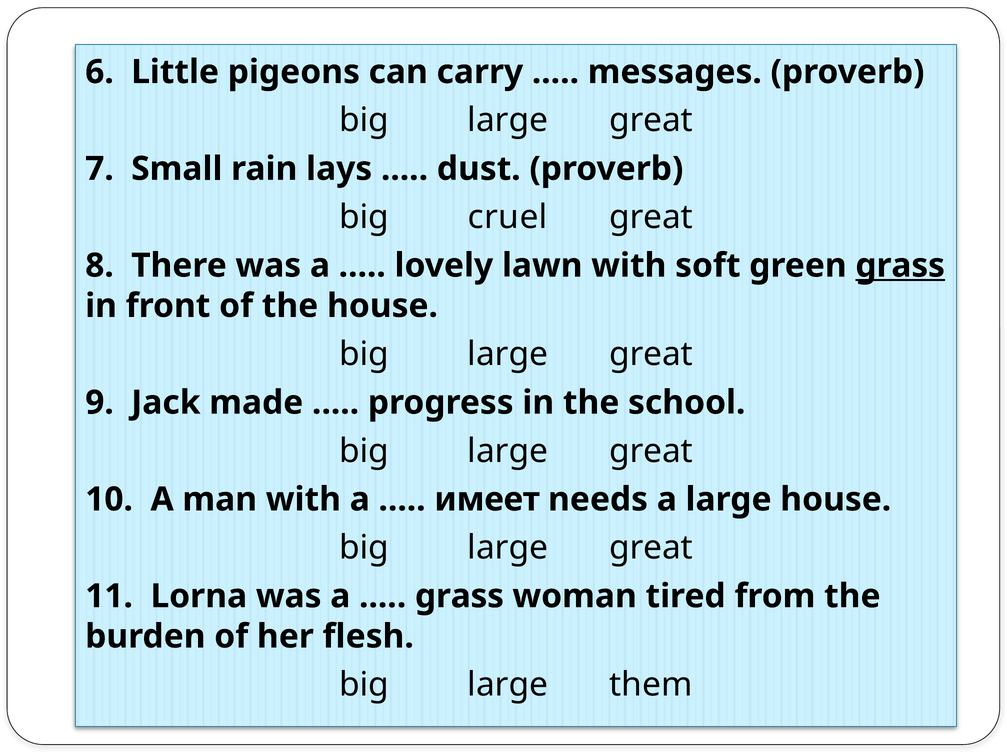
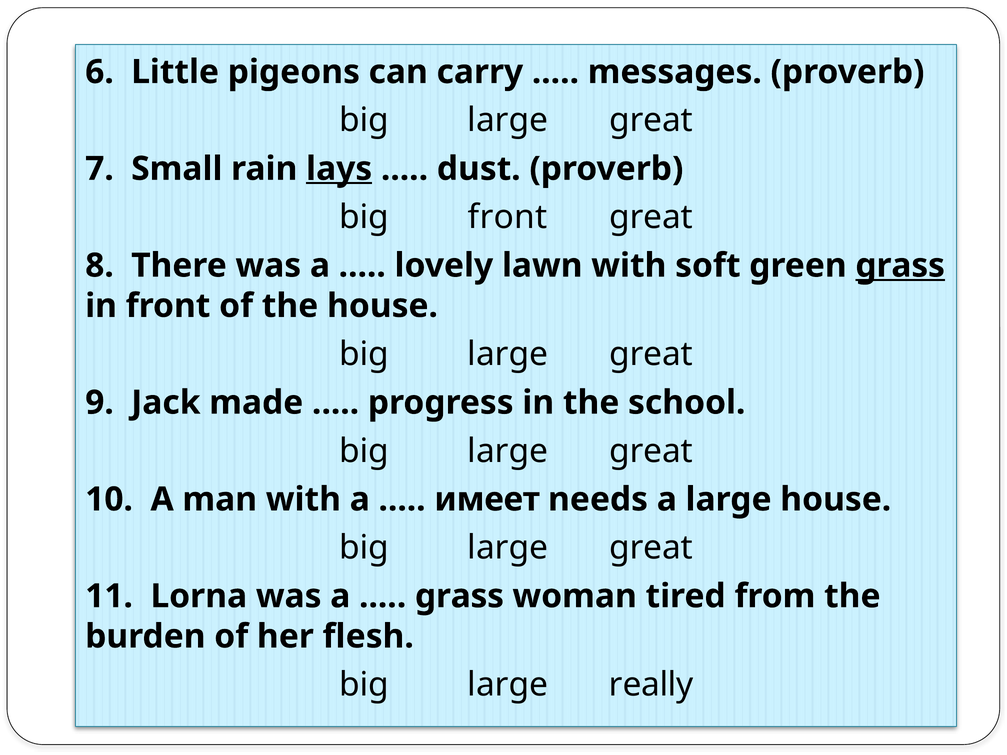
lays underline: none -> present
big cruel: cruel -> front
them: them -> really
